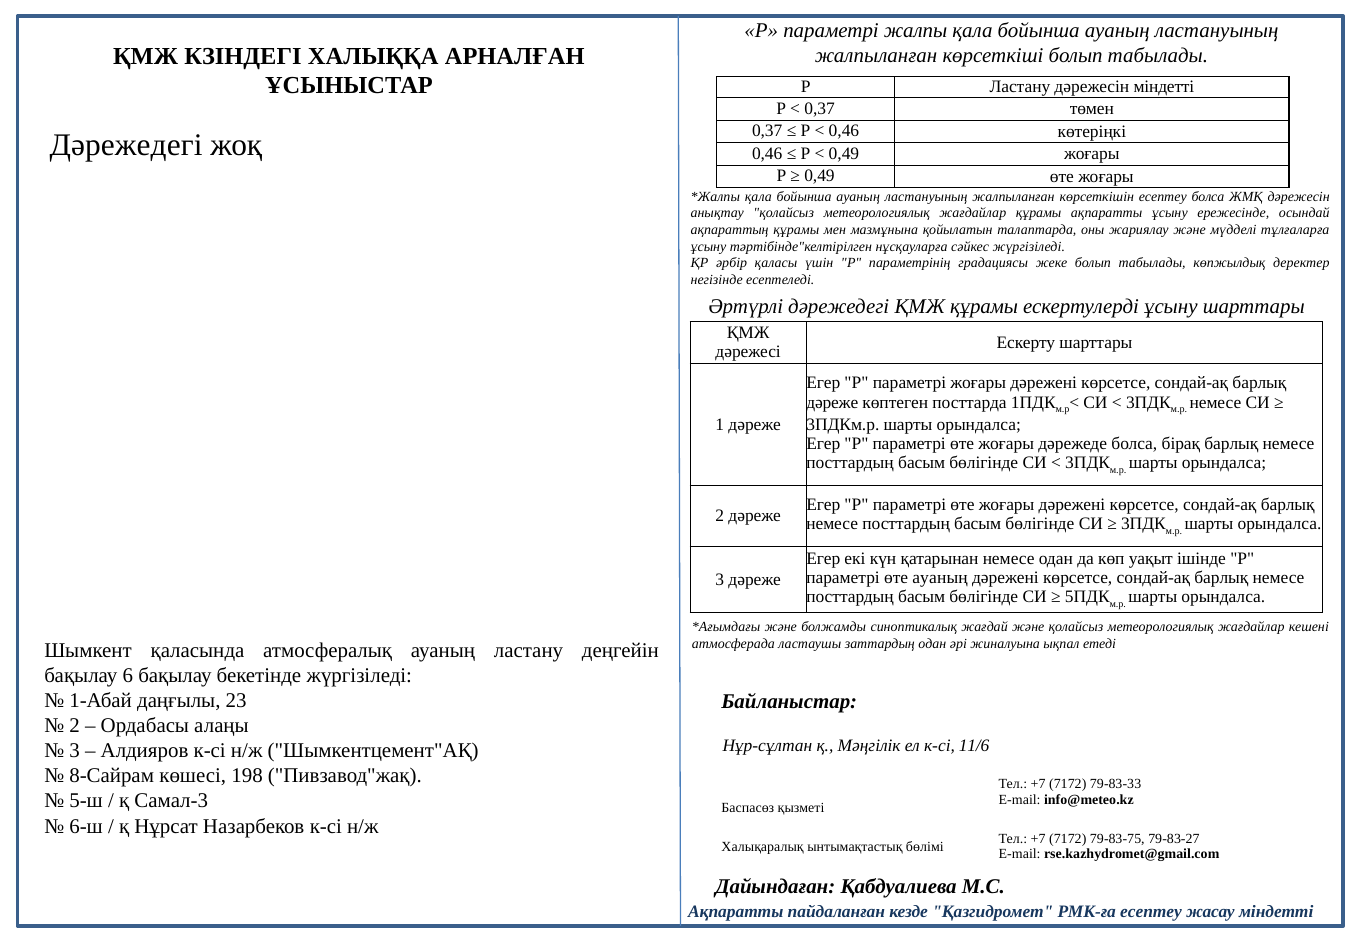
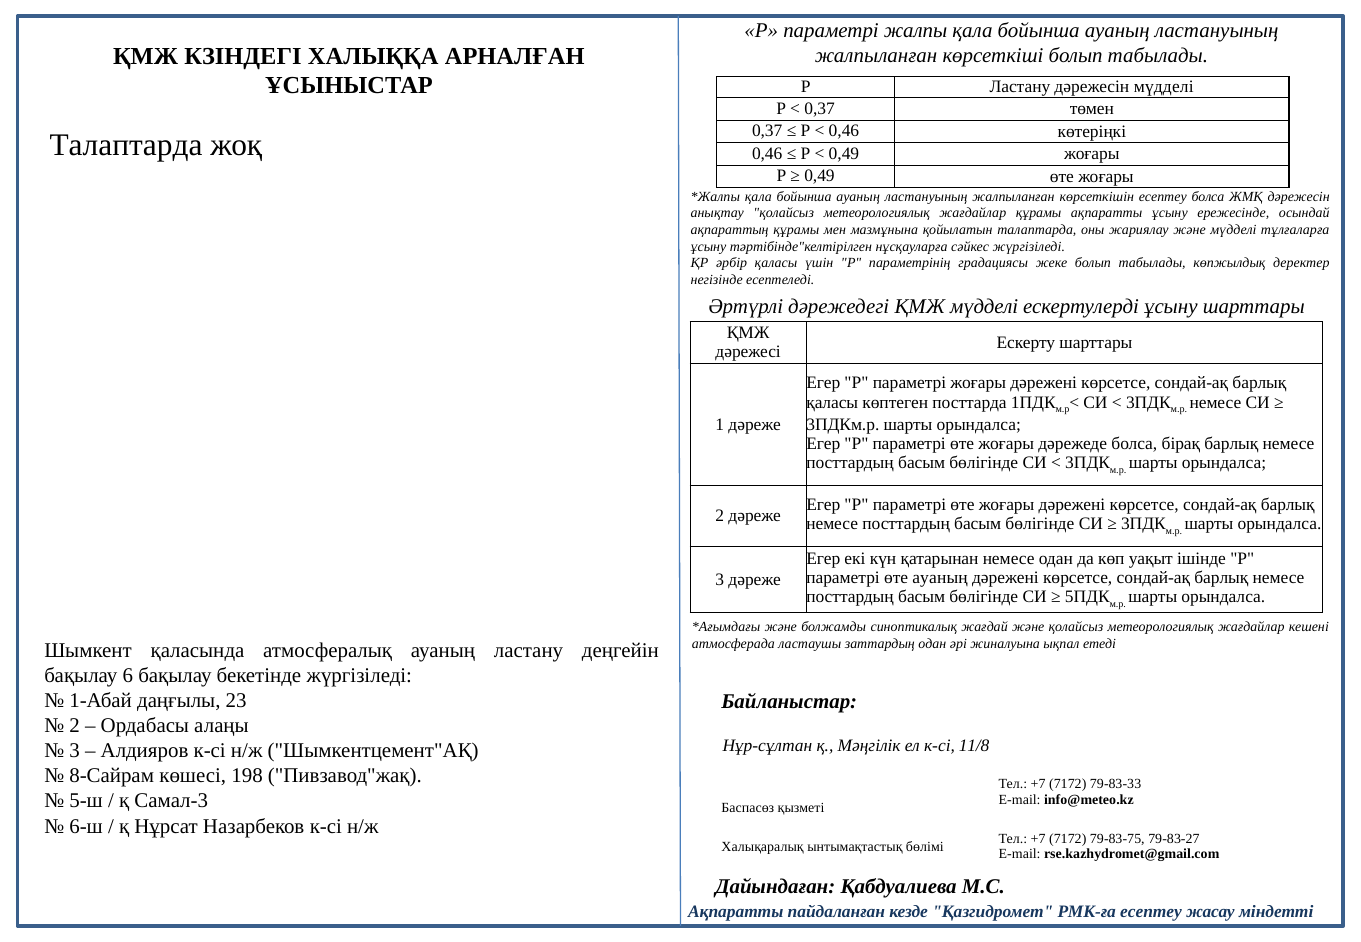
дәрежесін міндетті: міндетті -> мүдделі
Дәрежедегі at (126, 145): Дәрежедегі -> Талаптарда
ҚМЖ құрамы: құрамы -> мүдделі
дәреже at (832, 403): дәреже -> қаласы
11/6: 11/6 -> 11/8
